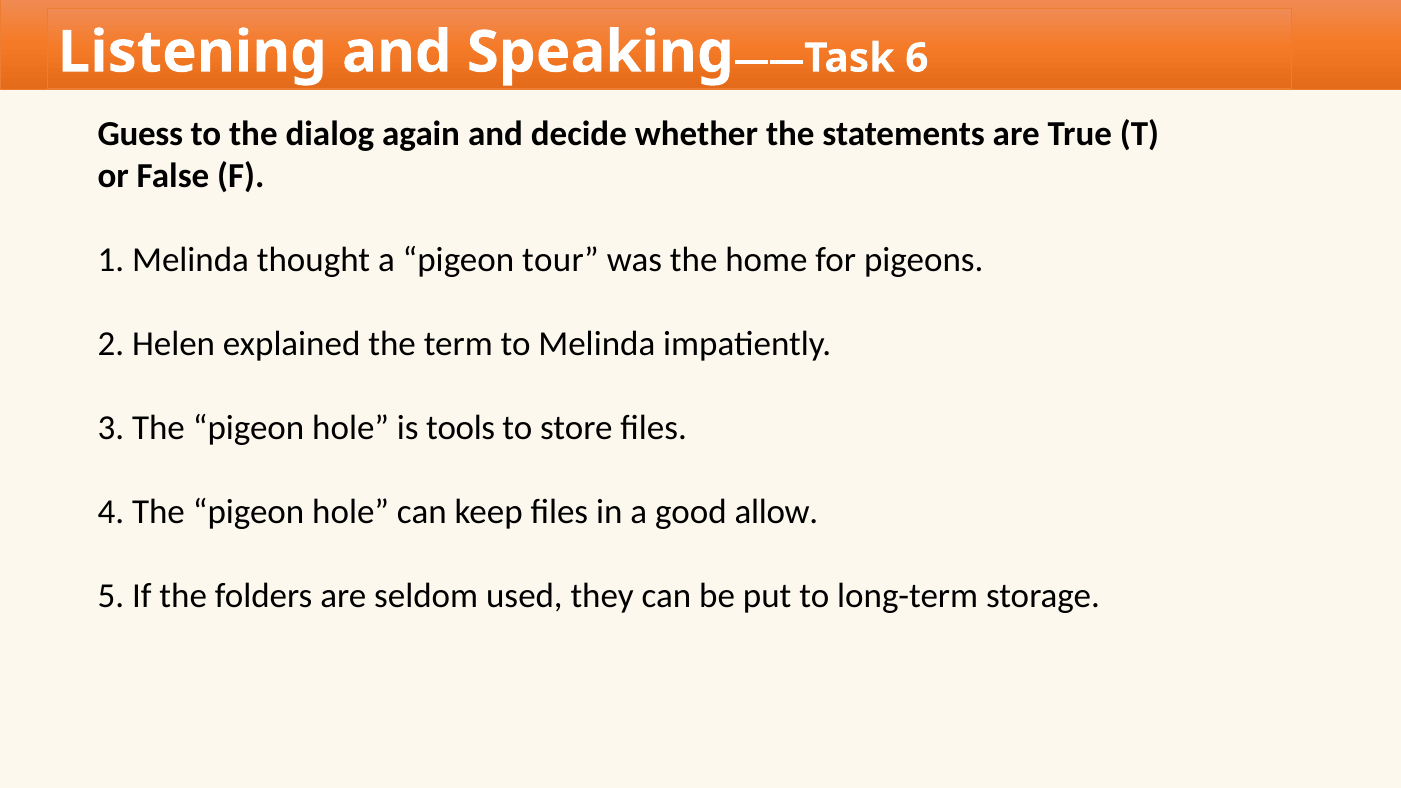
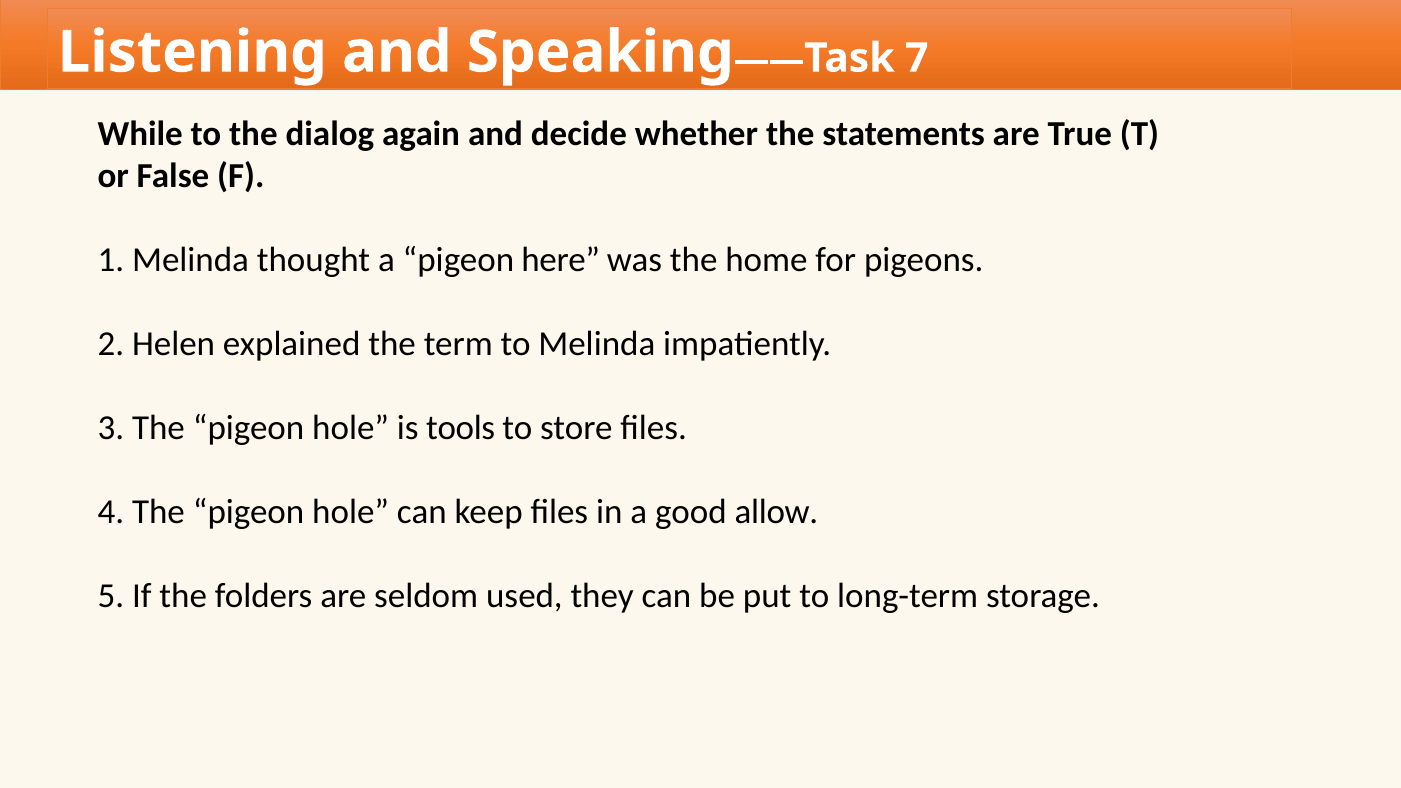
6: 6 -> 7
Guess: Guess -> While
tour: tour -> here
